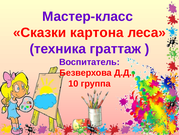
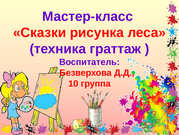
картона: картона -> рисунка
